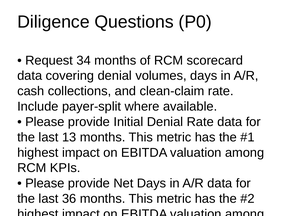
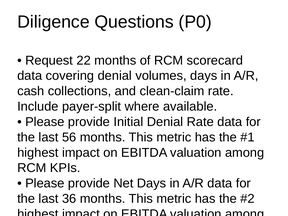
34: 34 -> 22
13: 13 -> 56
